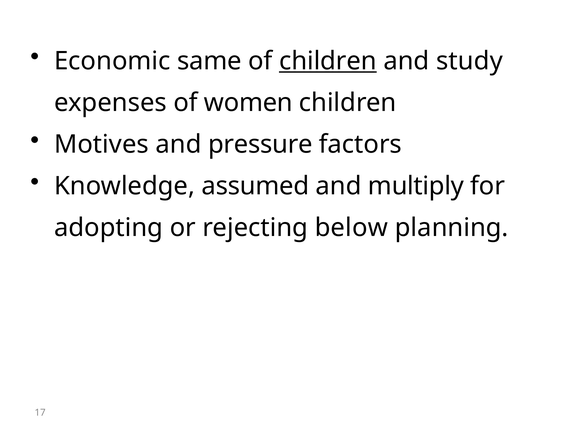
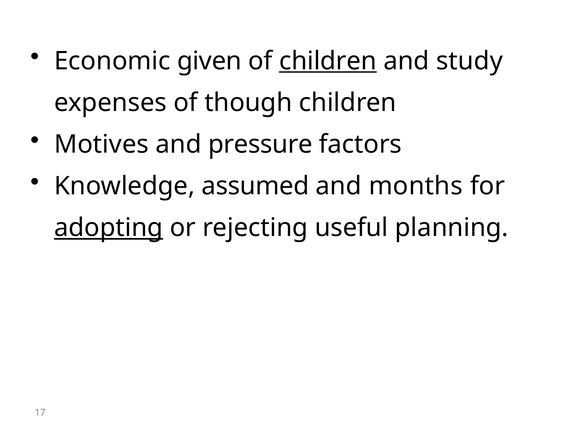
same: same -> given
women: women -> though
multiply: multiply -> months
adopting underline: none -> present
below: below -> useful
